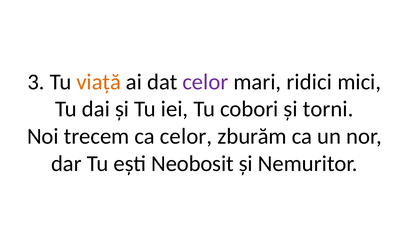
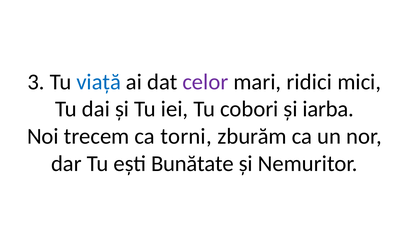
viață colour: orange -> blue
torni: torni -> iarba
ca celor: celor -> torni
Neobosit: Neobosit -> Bunătate
